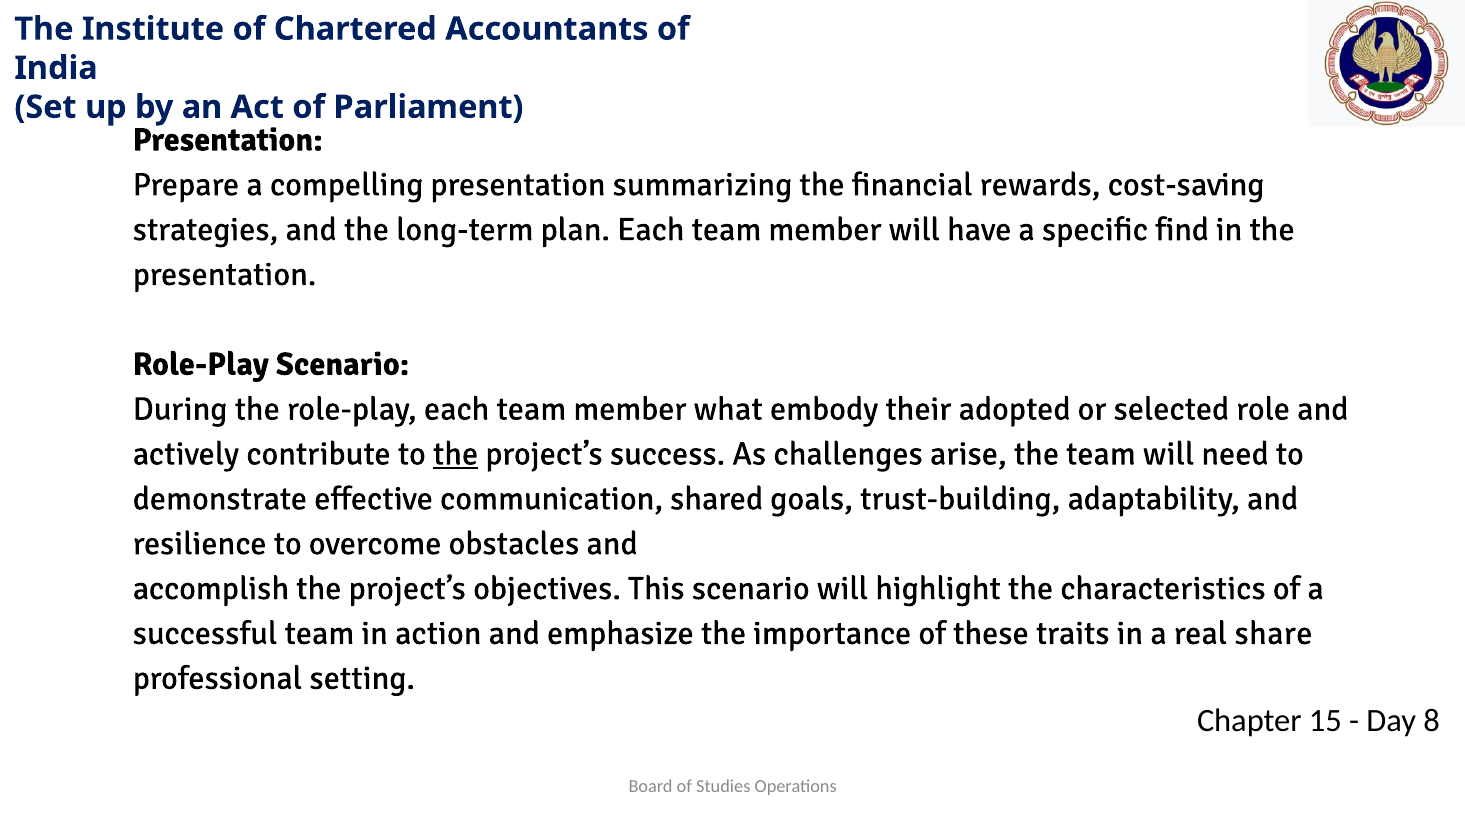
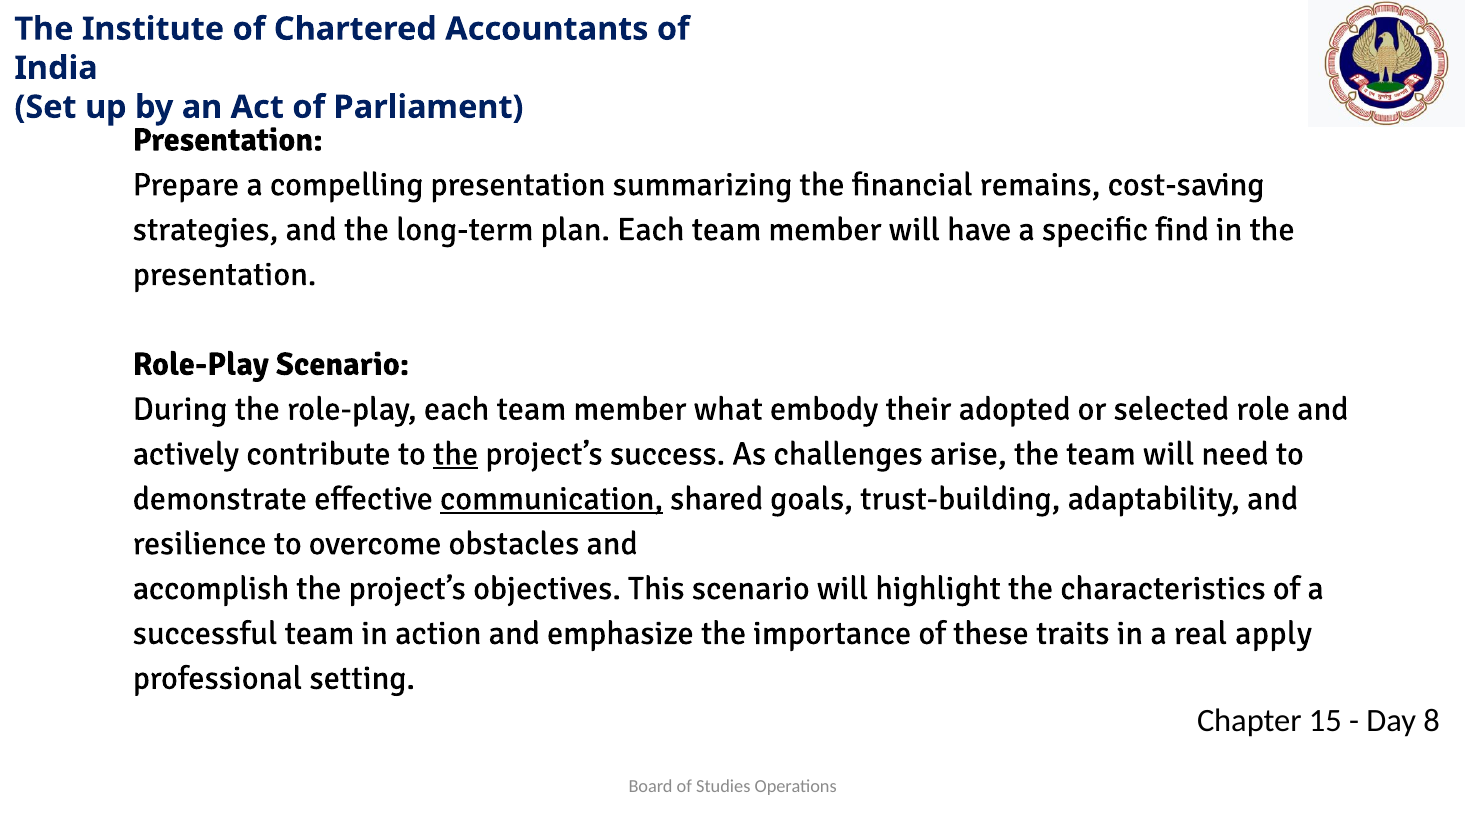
rewards: rewards -> remains
communication underline: none -> present
share: share -> apply
